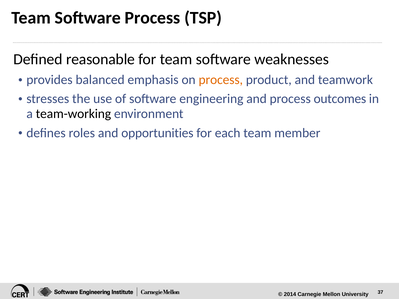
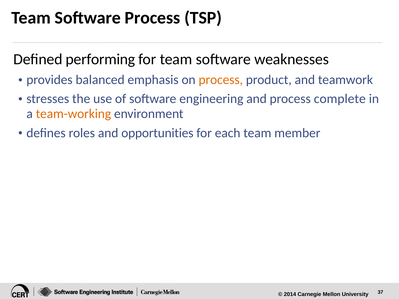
reasonable: reasonable -> performing
outcomes: outcomes -> complete
team-working colour: black -> orange
